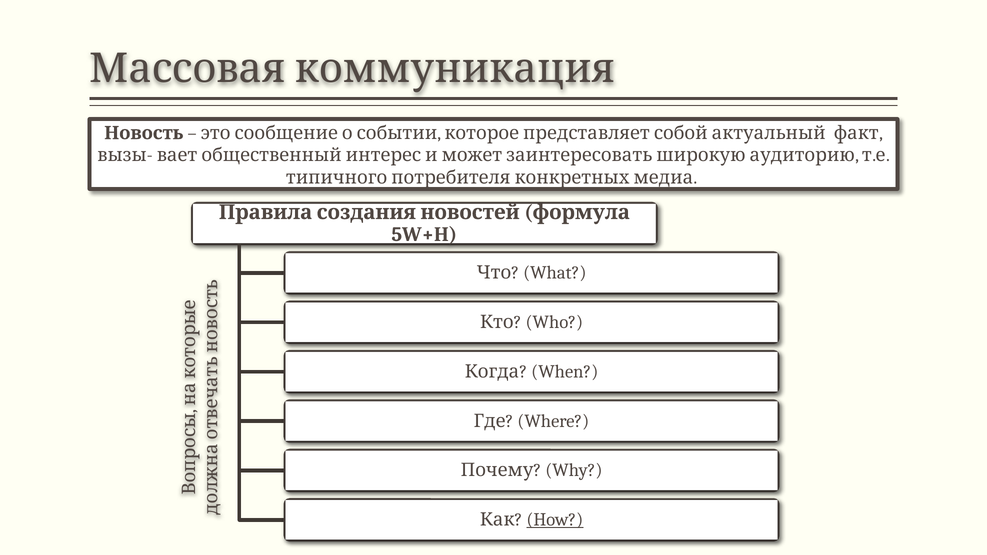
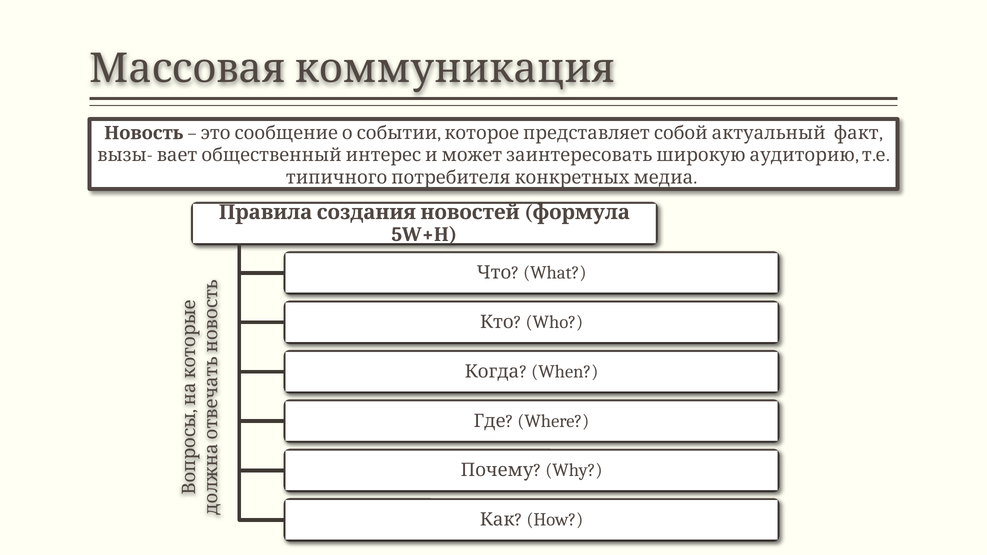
How underline: present -> none
